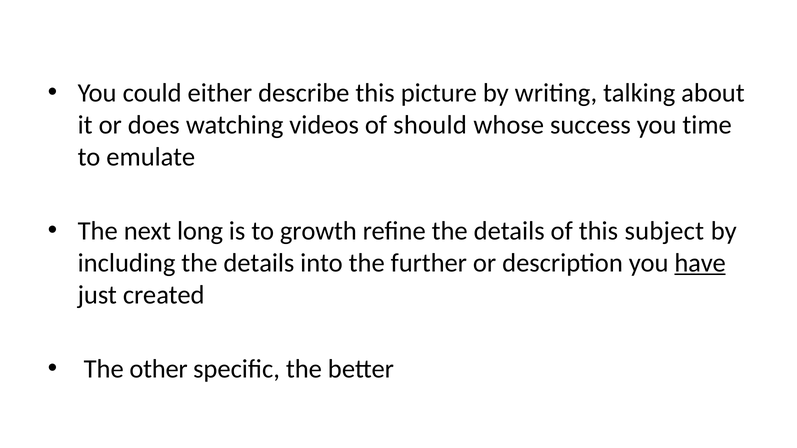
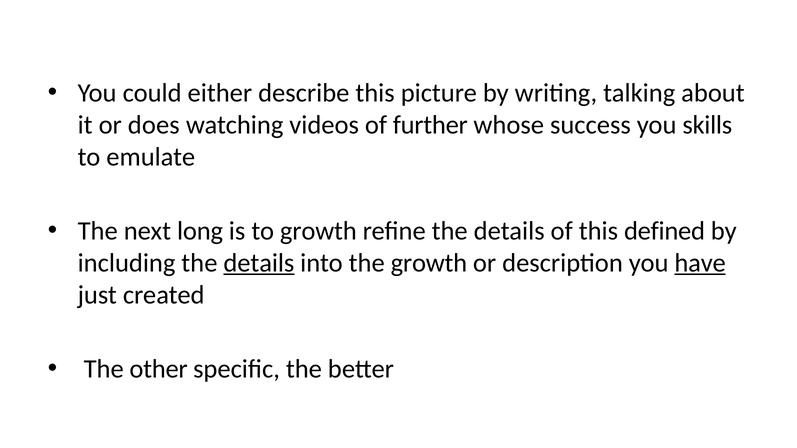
should: should -> further
time: time -> skills
subject: subject -> defined
details at (259, 263) underline: none -> present
the further: further -> growth
